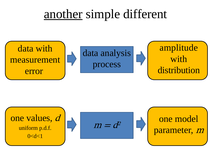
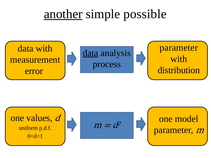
different: different -> possible
amplitude at (179, 48): amplitude -> parameter
data at (91, 53) underline: none -> present
